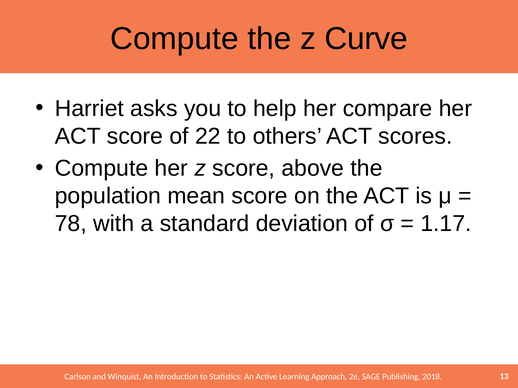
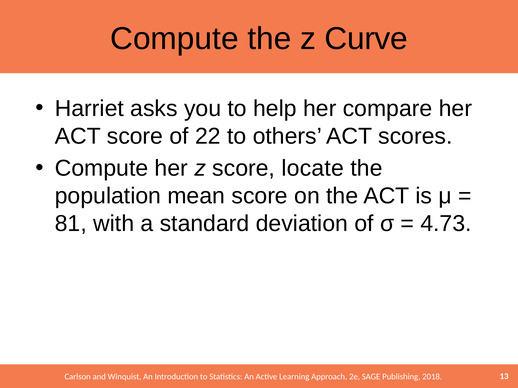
above: above -> locate
78: 78 -> 81
1.17: 1.17 -> 4.73
